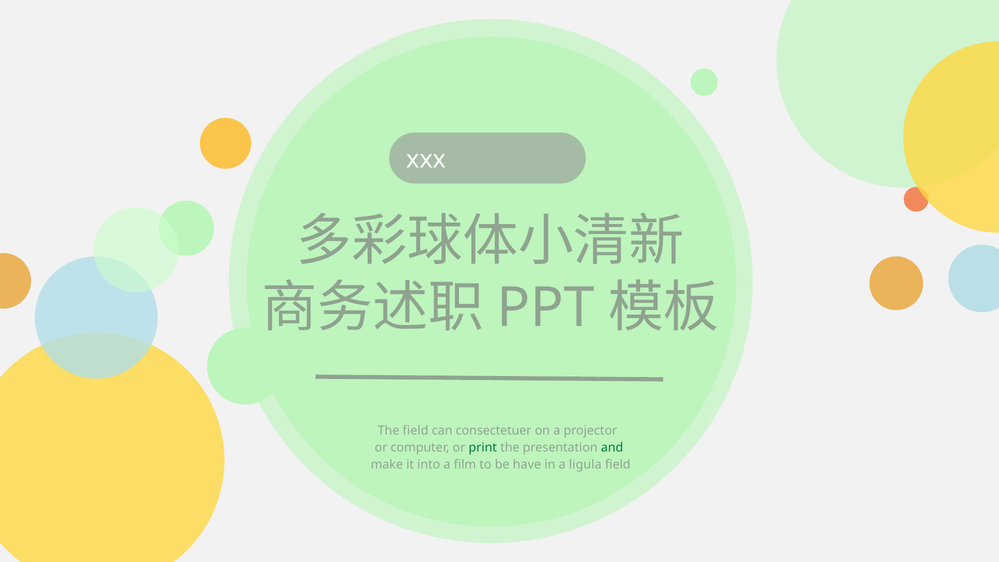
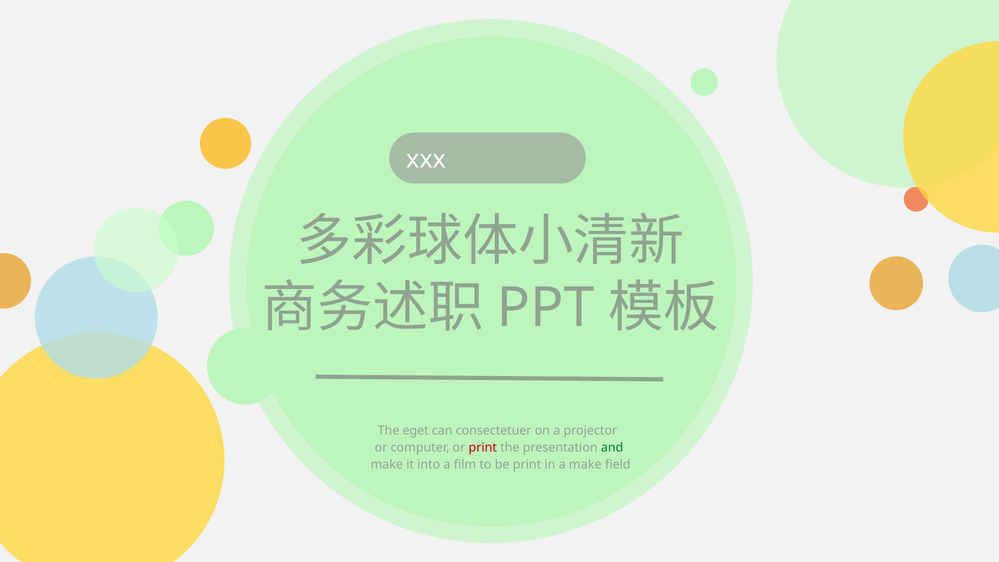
The field: field -> eget
print at (483, 448) colour: green -> red
be have: have -> print
a ligula: ligula -> make
